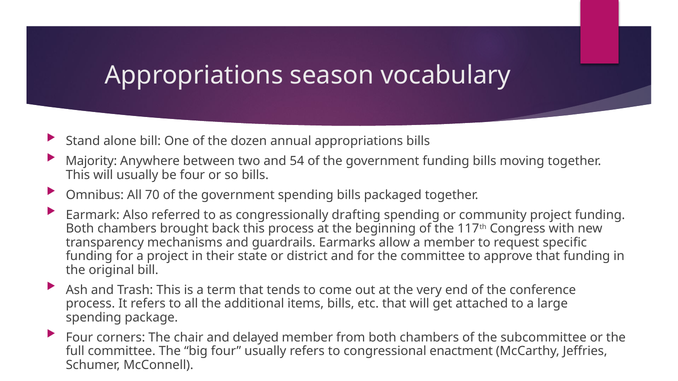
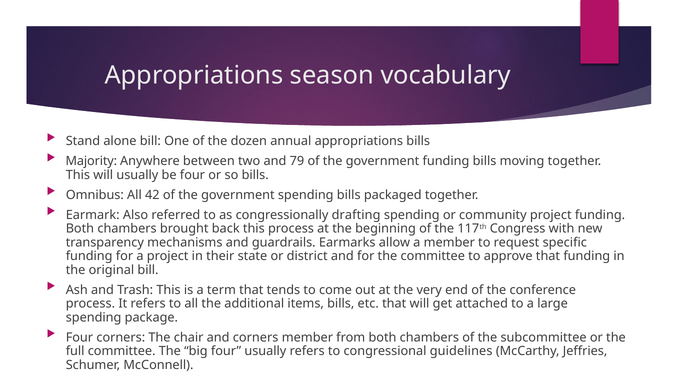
54: 54 -> 79
70: 70 -> 42
and delayed: delayed -> corners
enactment: enactment -> guidelines
